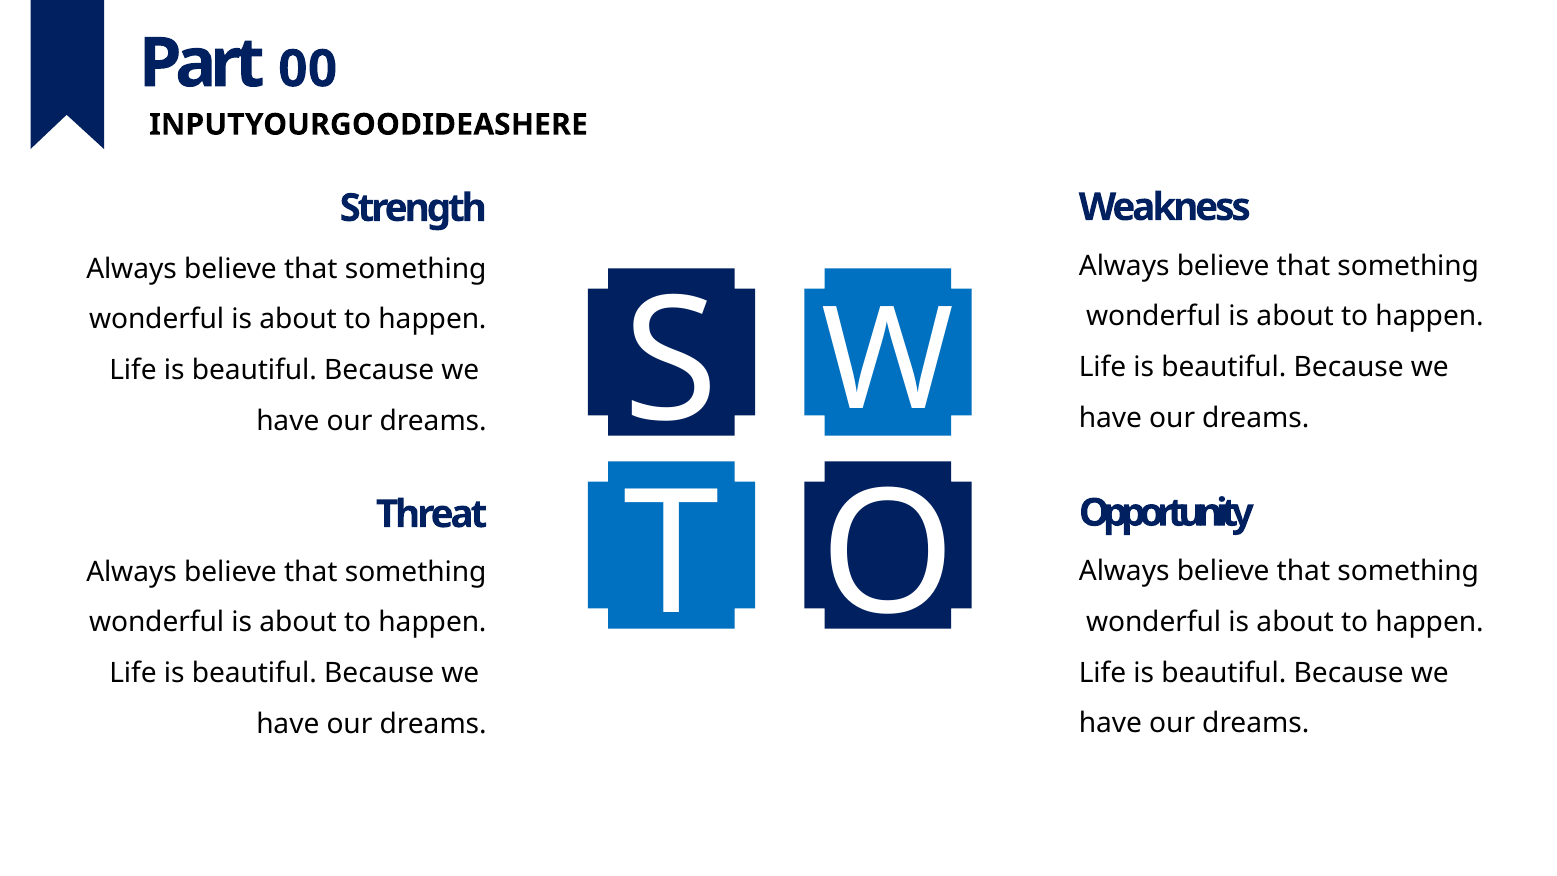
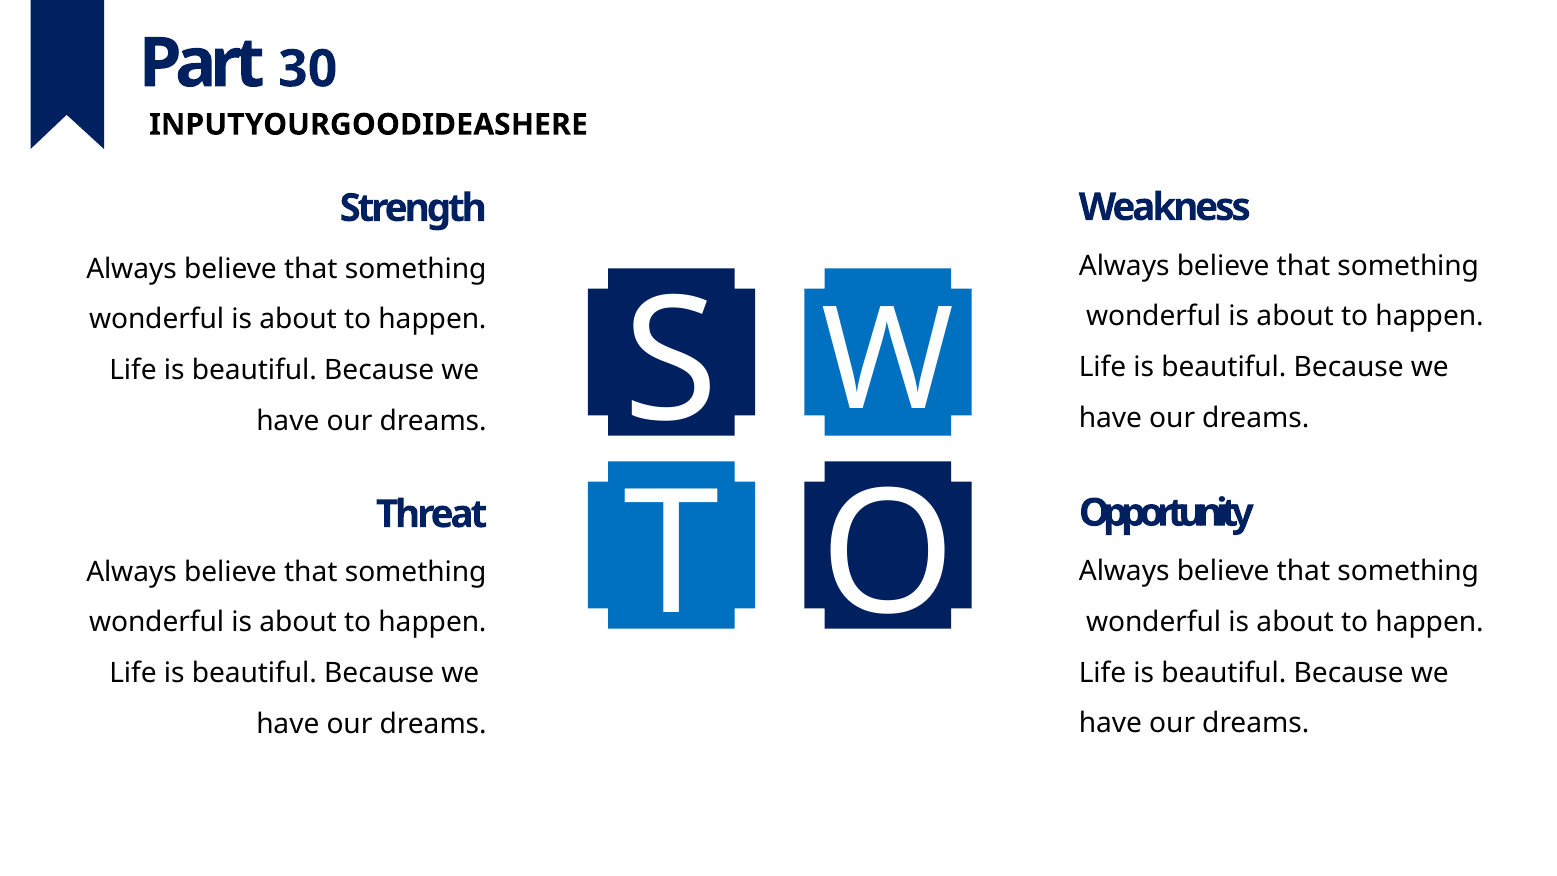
00: 00 -> 30
